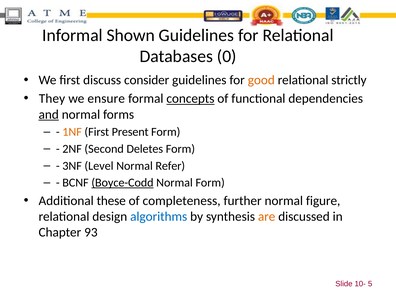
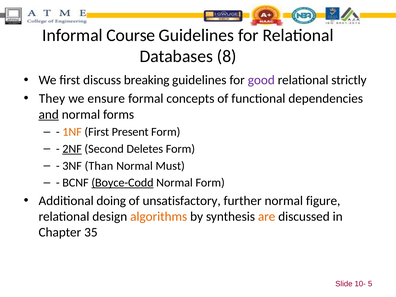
Shown: Shown -> Course
0: 0 -> 8
consider: consider -> breaking
good colour: orange -> purple
concepts underline: present -> none
2NF underline: none -> present
Level: Level -> Than
Refer: Refer -> Must
these: these -> doing
completeness: completeness -> unsatisfactory
algorithms colour: blue -> orange
93: 93 -> 35
